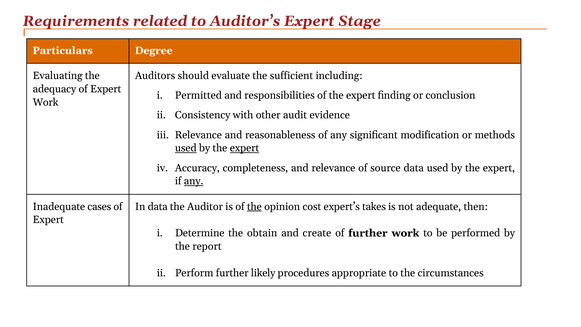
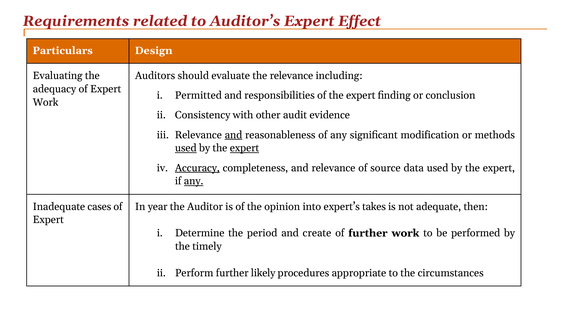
Stage: Stage -> Effect
Degree: Degree -> Design
the sufficient: sufficient -> relevance
and at (233, 135) underline: none -> present
Accuracy underline: none -> present
In data: data -> year
the at (254, 206) underline: present -> none
cost: cost -> into
obtain: obtain -> period
report: report -> timely
